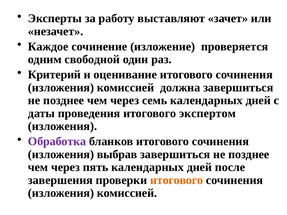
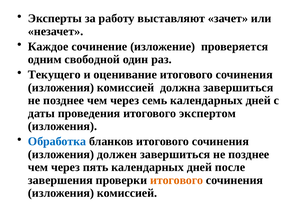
Критерий: Критерий -> Текущего
Обработка colour: purple -> blue
выбрав: выбрав -> должен
